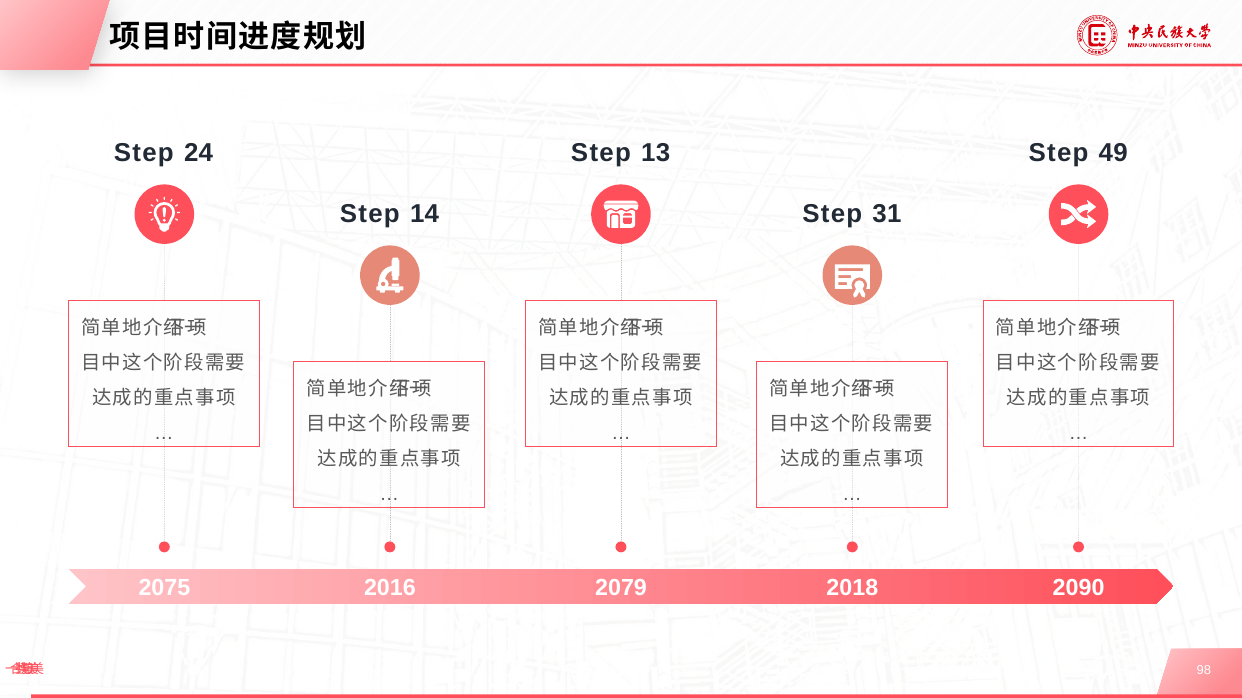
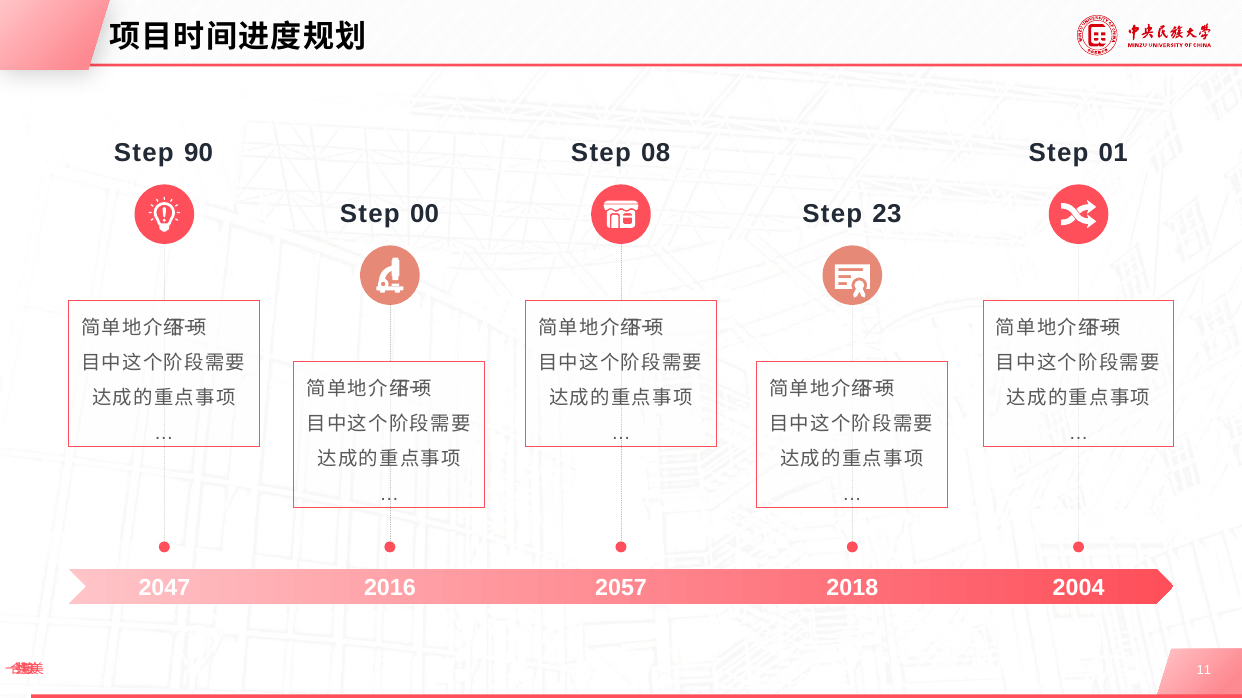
24: 24 -> 90
13: 13 -> 08
49: 49 -> 01
14: 14 -> 00
31: 31 -> 23
2075: 2075 -> 2047
2079: 2079 -> 2057
2090: 2090 -> 2004
98: 98 -> 11
